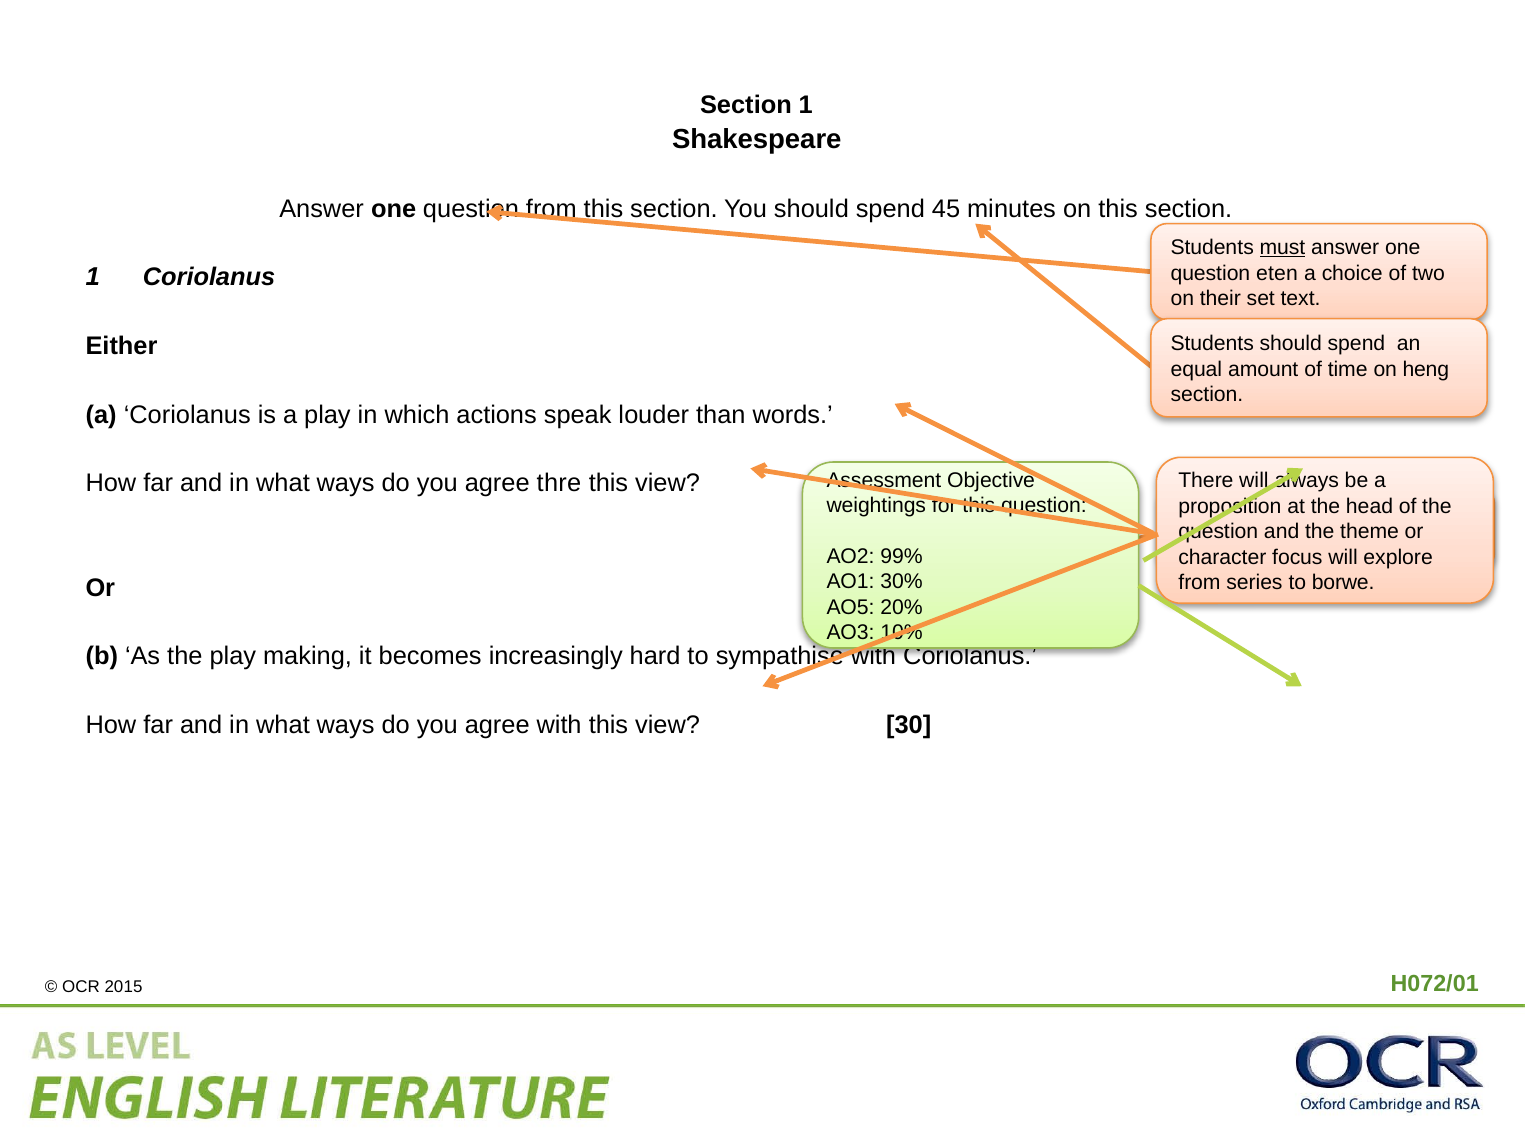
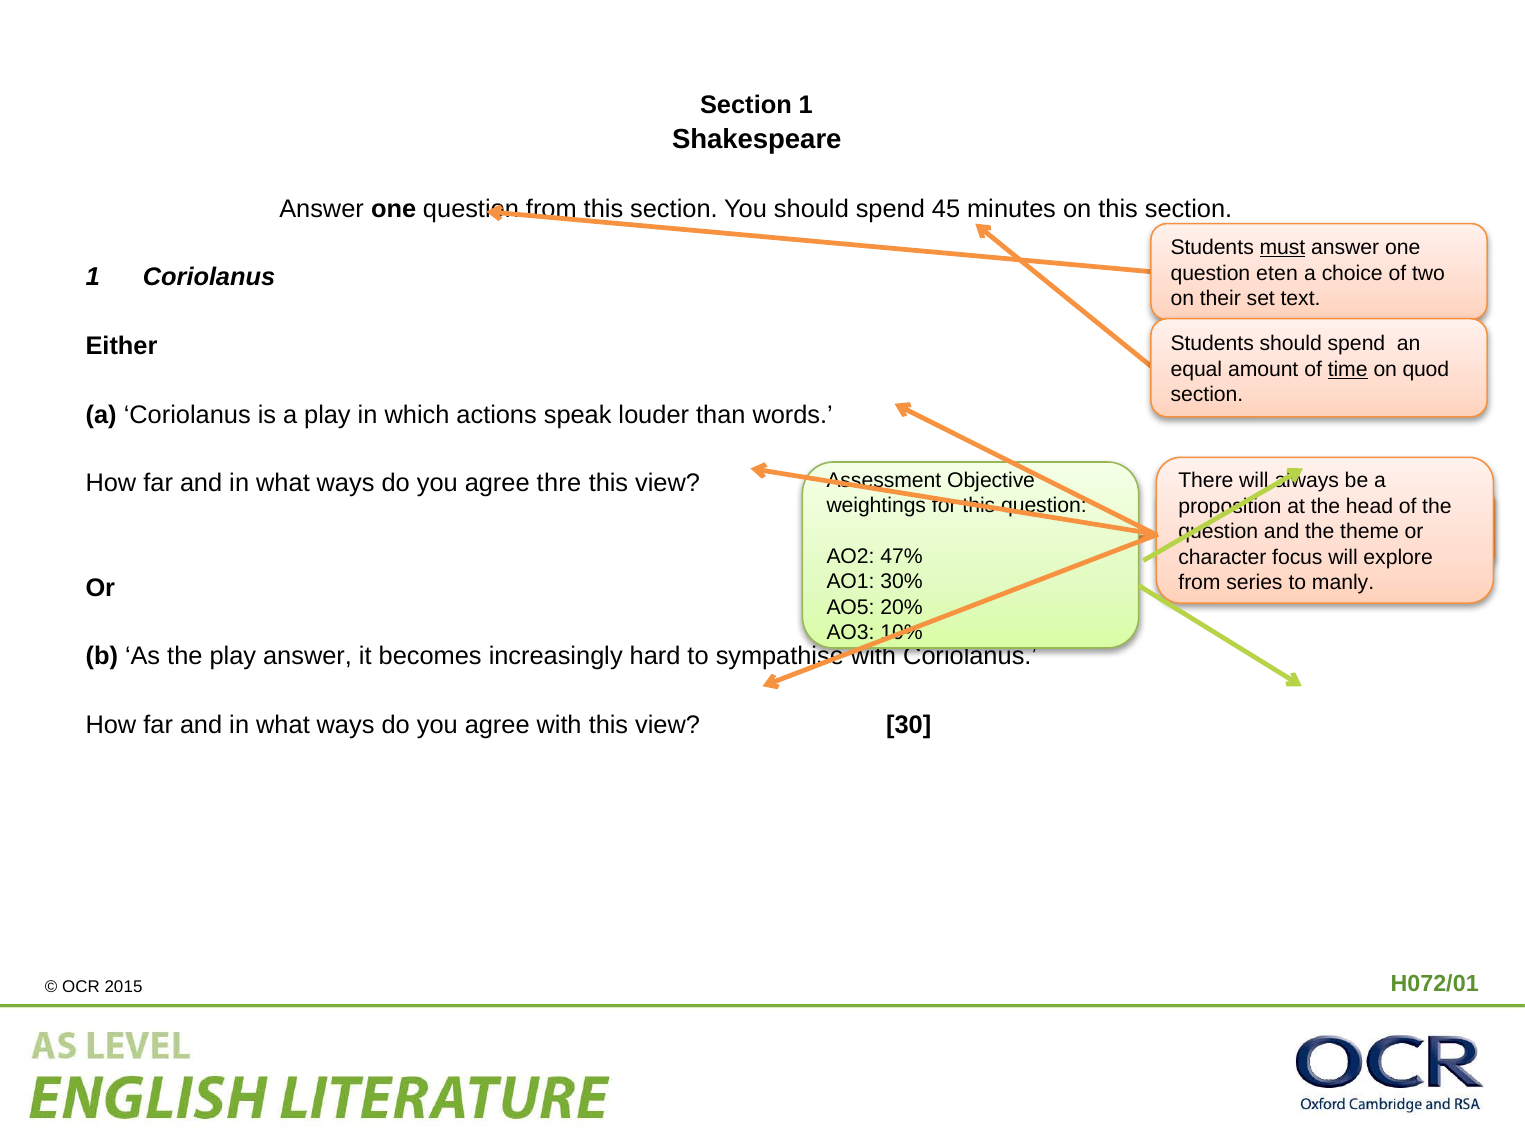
time underline: none -> present
heng: heng -> quod
99%: 99% -> 47%
borwe: borwe -> manly
play making: making -> answer
